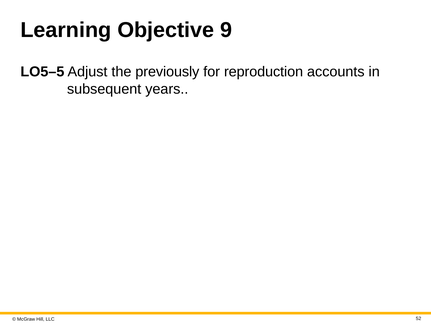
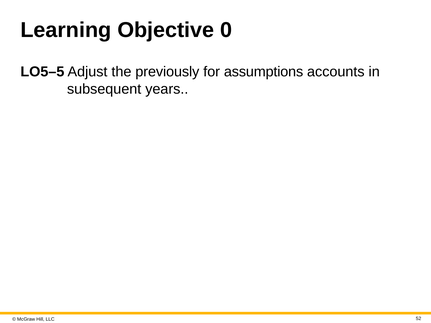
9: 9 -> 0
reproduction: reproduction -> assumptions
